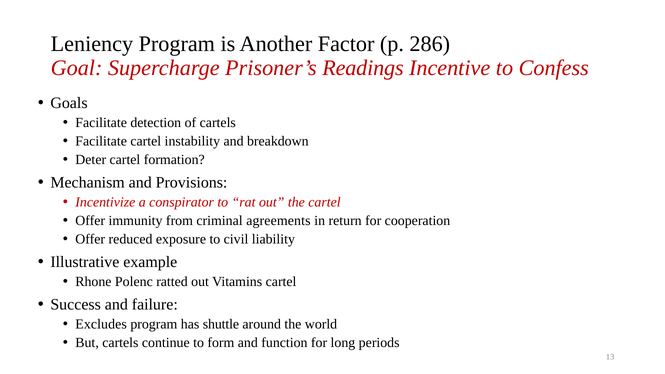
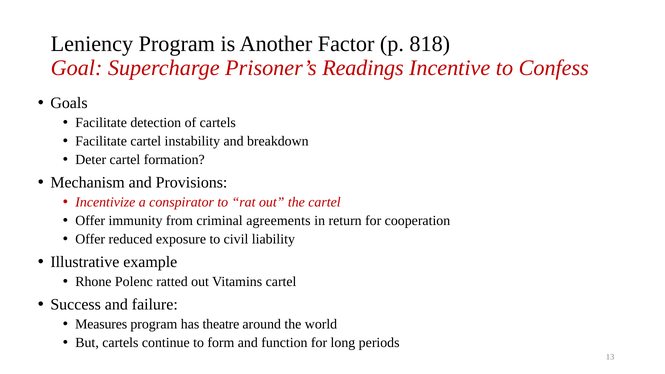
286: 286 -> 818
Excludes: Excludes -> Measures
shuttle: shuttle -> theatre
